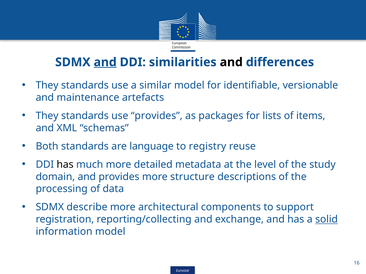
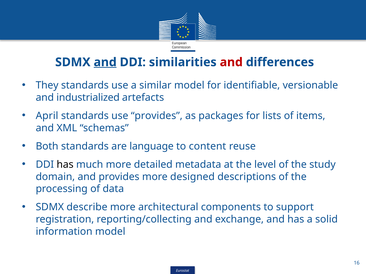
and at (231, 62) colour: black -> red
maintenance: maintenance -> industrialized
They at (47, 116): They -> April
registry: registry -> content
structure: structure -> designed
solid underline: present -> none
